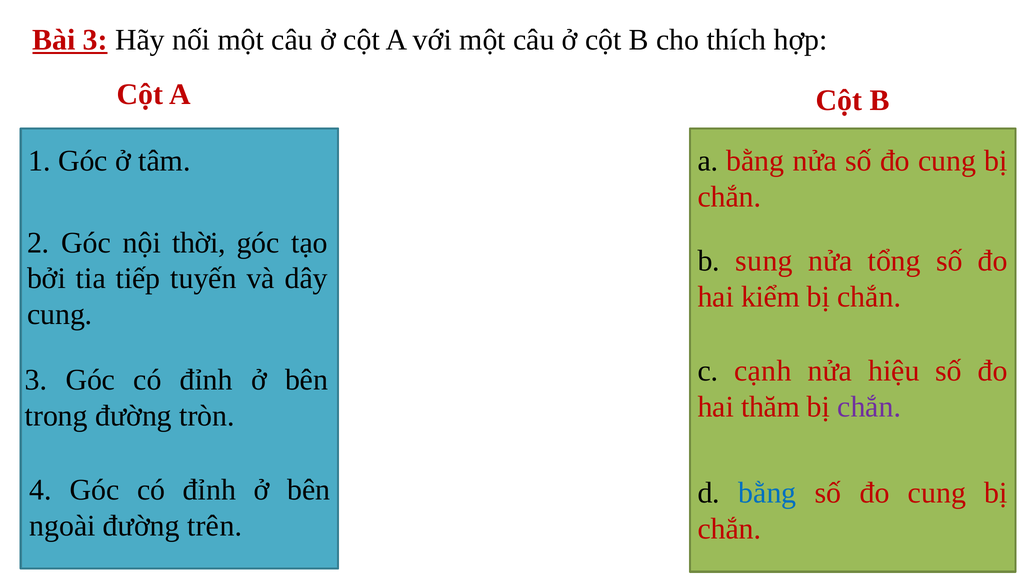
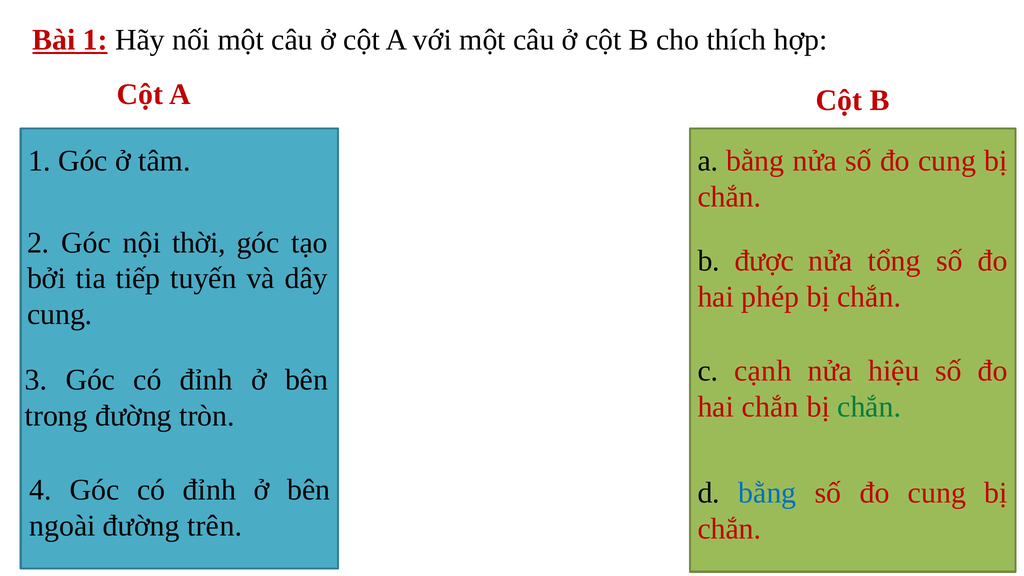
Bài 3: 3 -> 1
sung: sung -> được
kiểm: kiểm -> phép
hai thăm: thăm -> chắn
chắn at (869, 407) colour: purple -> green
